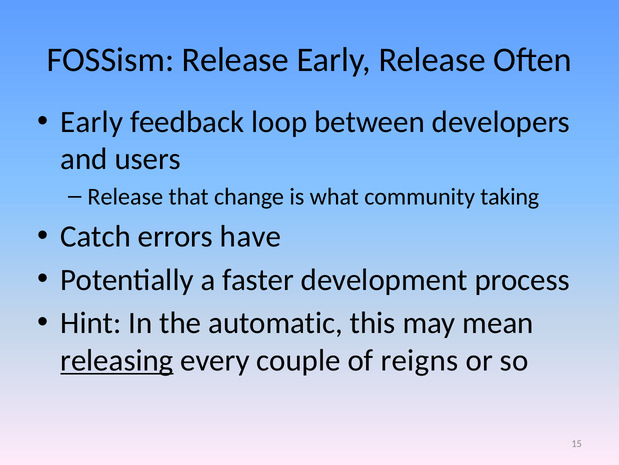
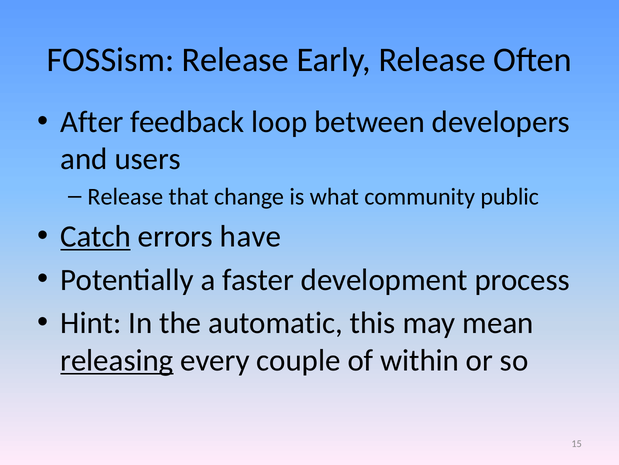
Early at (92, 122): Early -> After
taking: taking -> public
Catch underline: none -> present
reigns: reigns -> within
